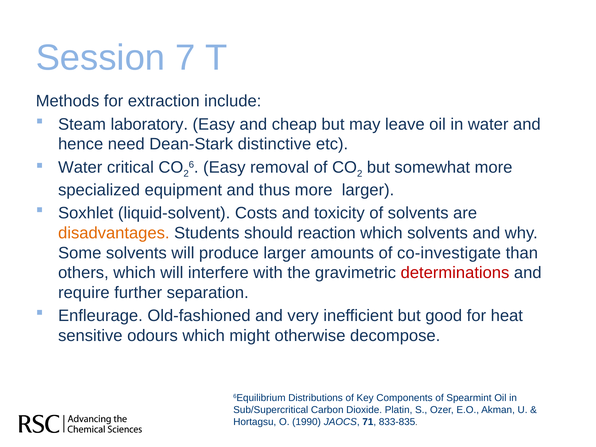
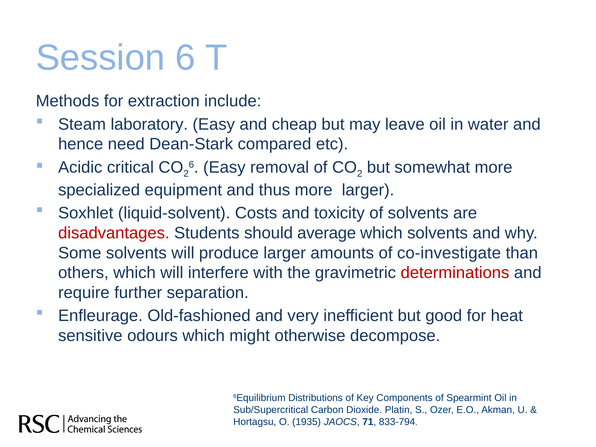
Session 7: 7 -> 6
distinctive: distinctive -> compared
Water at (80, 167): Water -> Acidic
disadvantages colour: orange -> red
reaction: reaction -> average
1990: 1990 -> 1935
833-835: 833-835 -> 833-794
